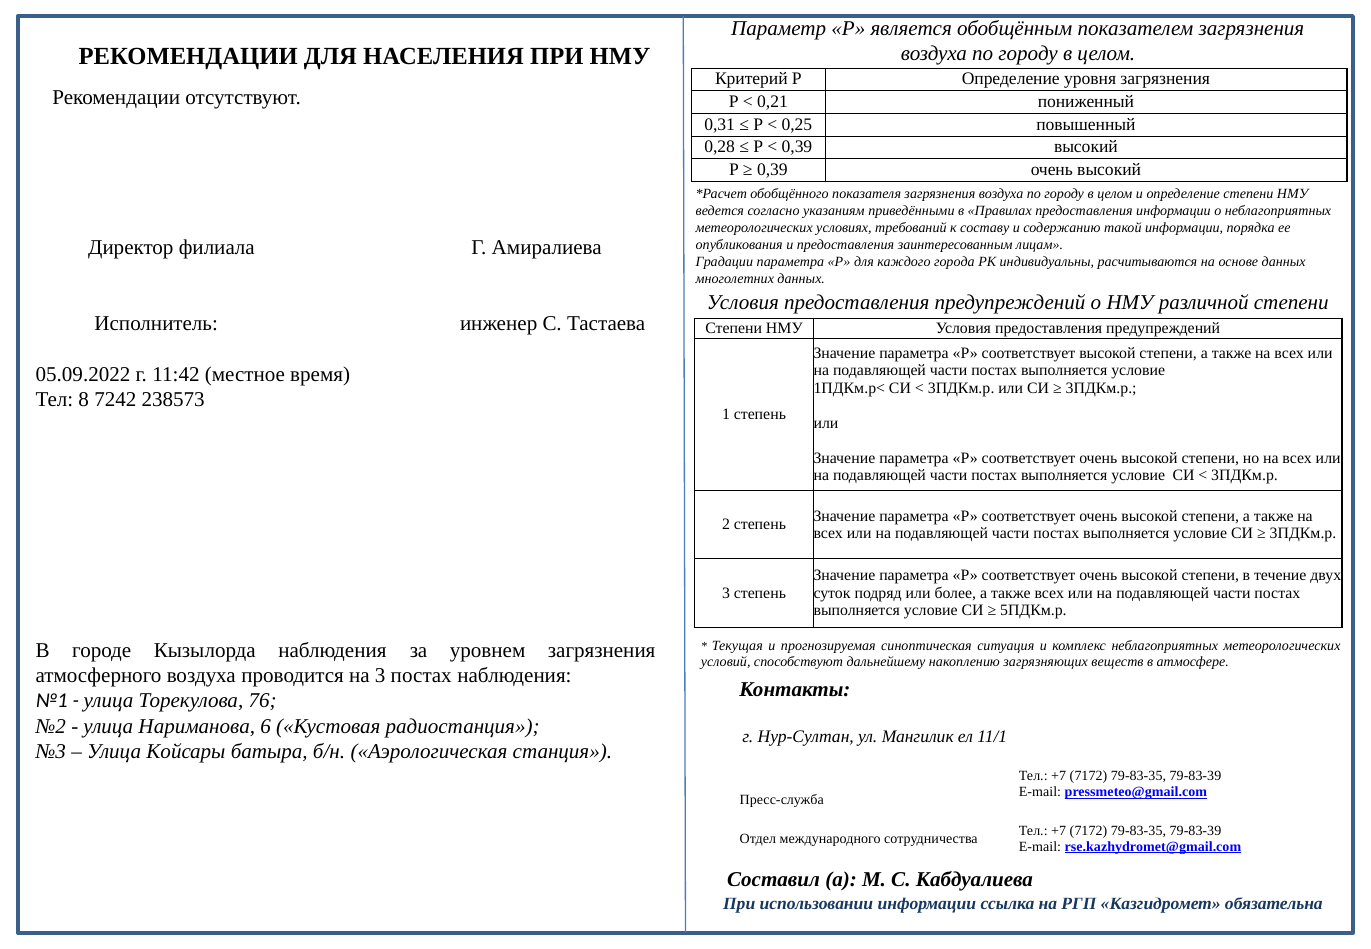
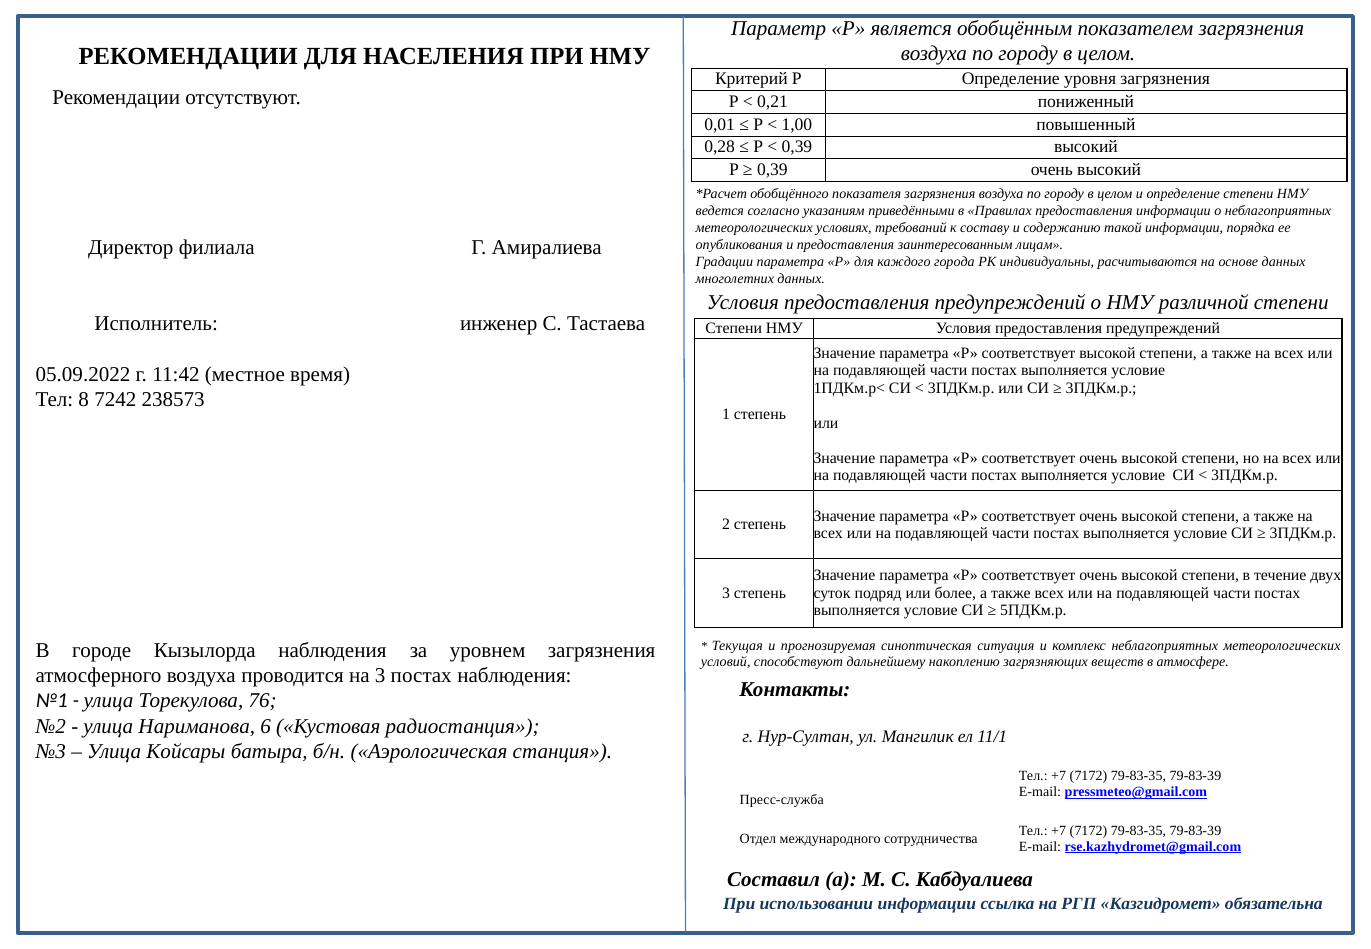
0,31: 0,31 -> 0,01
0,25: 0,25 -> 1,00
